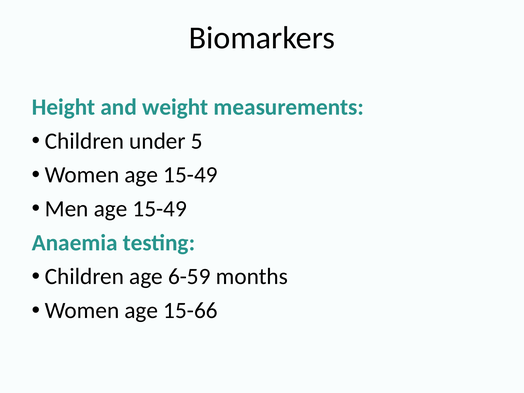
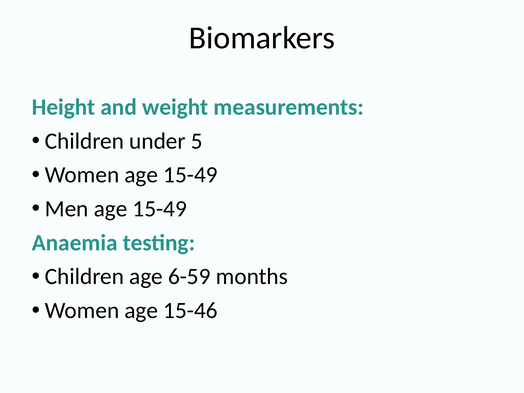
15-66: 15-66 -> 15-46
